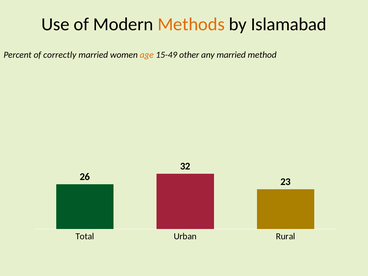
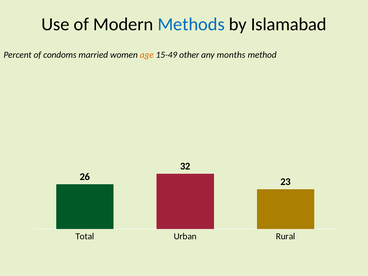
Methods colour: orange -> blue
correctly: correctly -> condoms
any married: married -> months
